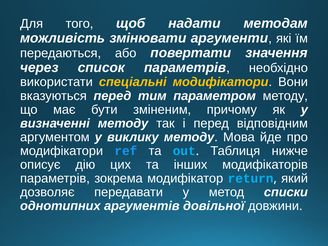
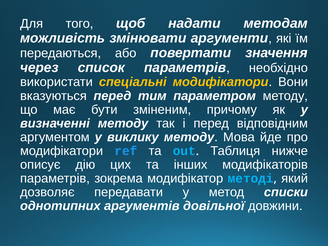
return: return -> методі
